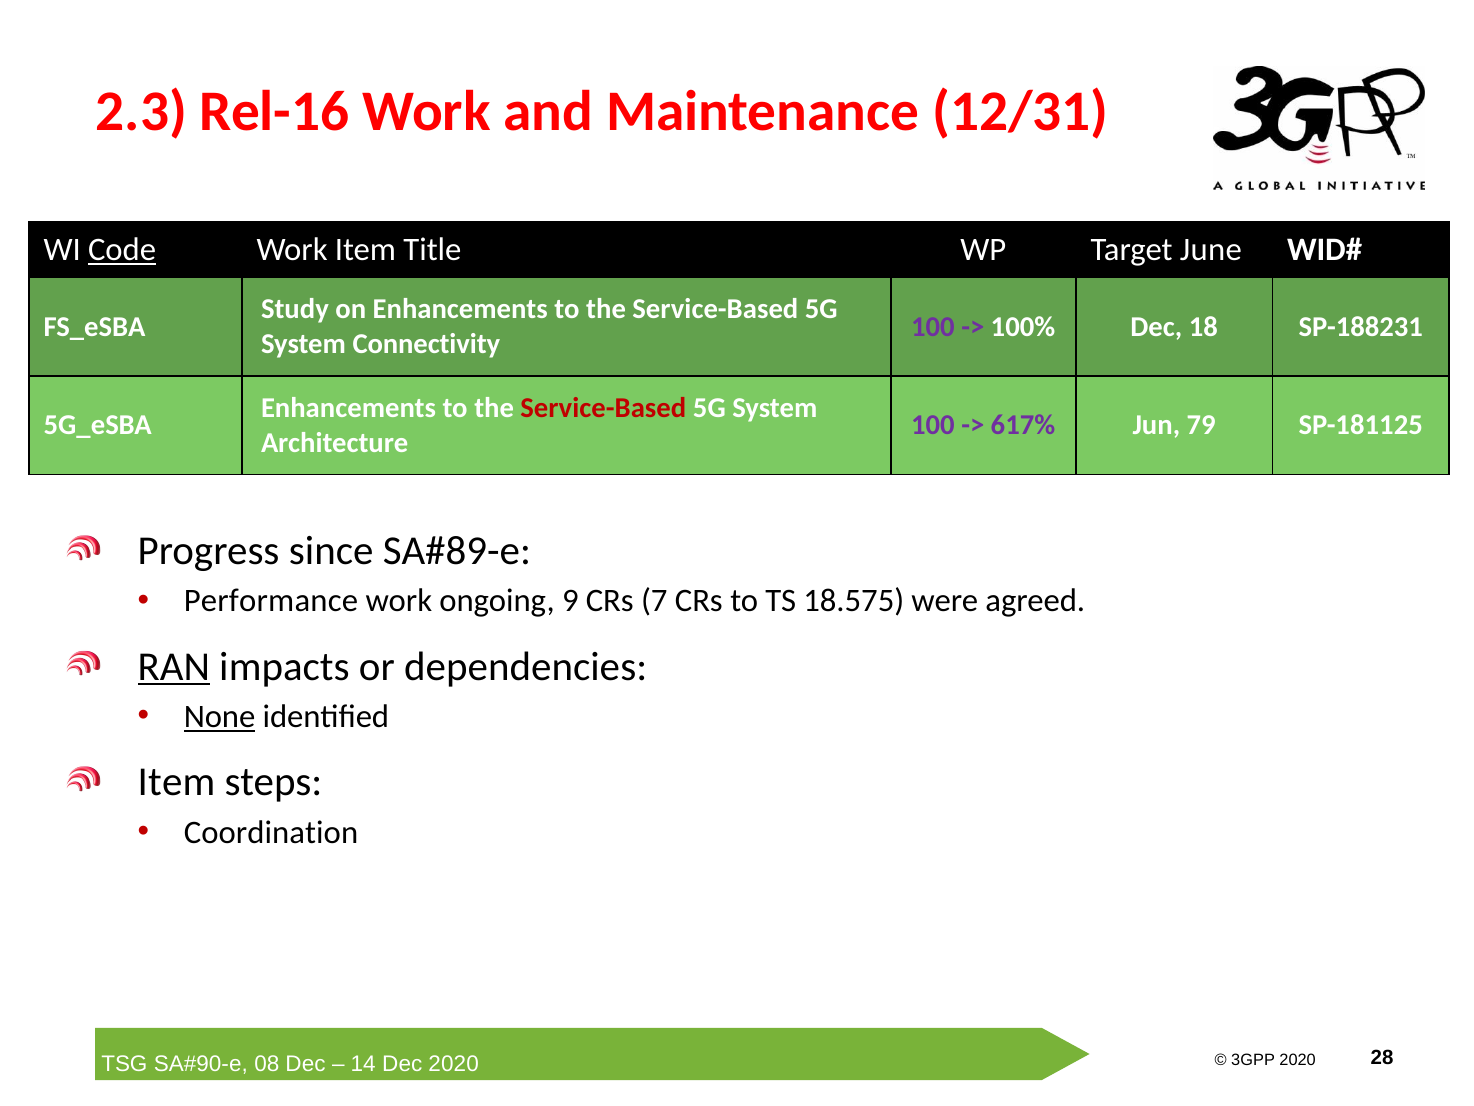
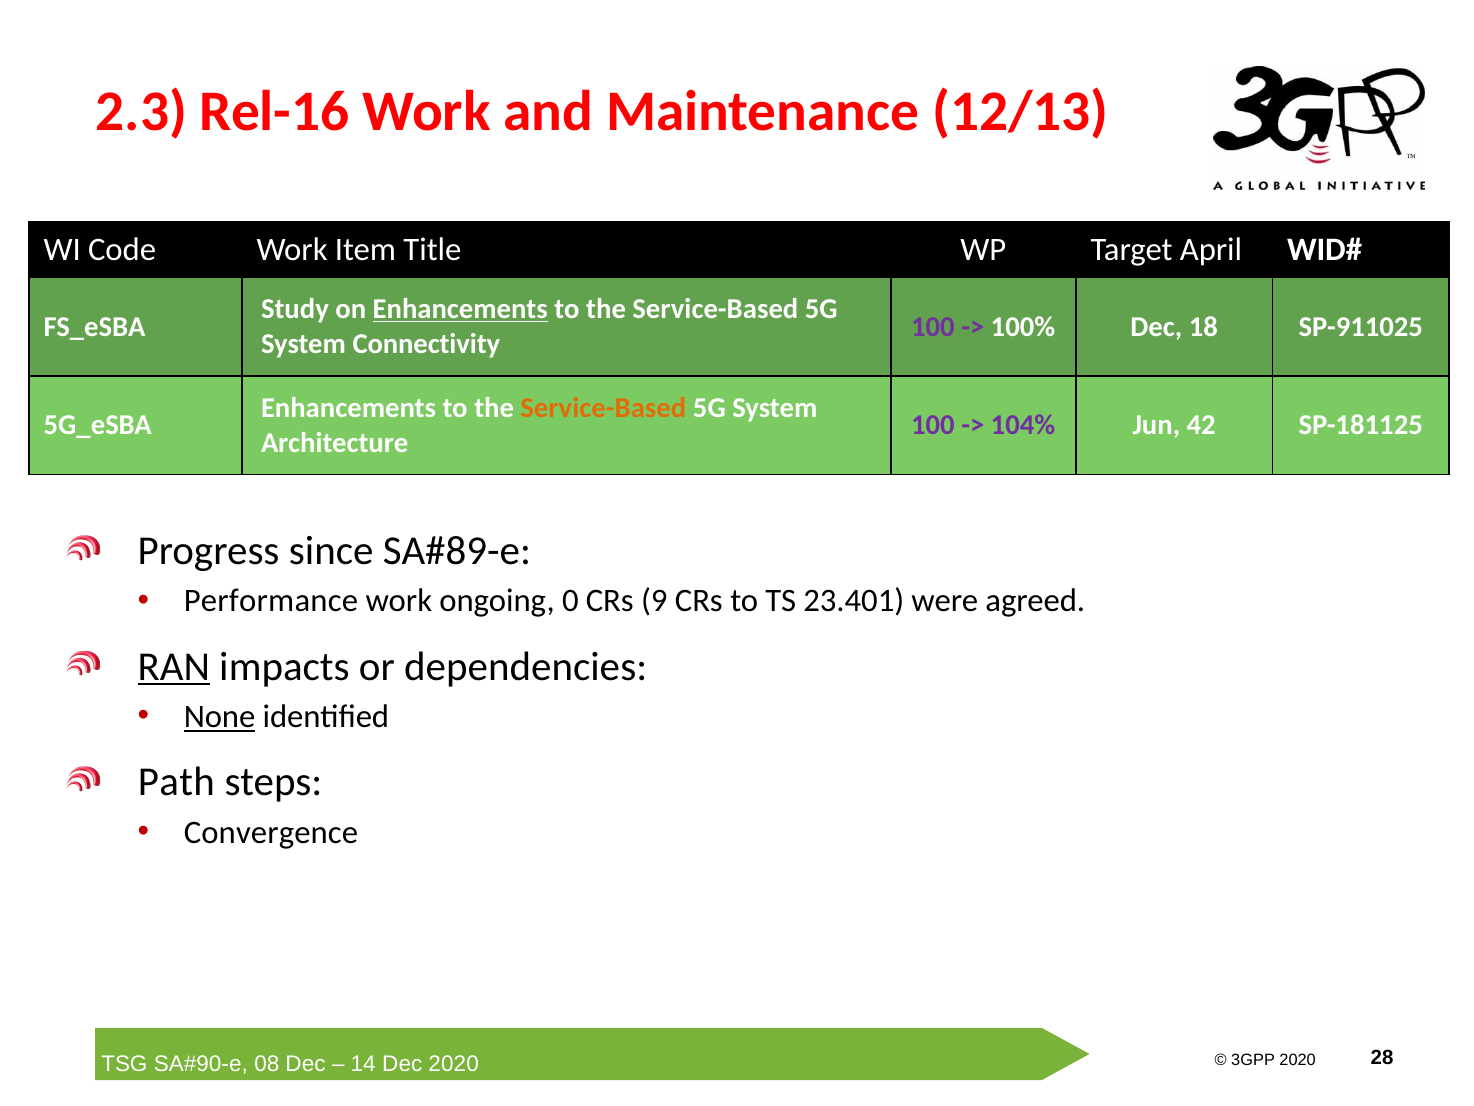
12/31: 12/31 -> 12/13
Code underline: present -> none
June: June -> April
Enhancements at (460, 309) underline: none -> present
SP-188231: SP-188231 -> SP-911025
Service-Based at (603, 408) colour: red -> orange
617%: 617% -> 104%
79: 79 -> 42
9: 9 -> 0
7: 7 -> 9
18.575: 18.575 -> 23.401
Item at (177, 782): Item -> Path
Coordination: Coordination -> Convergence
